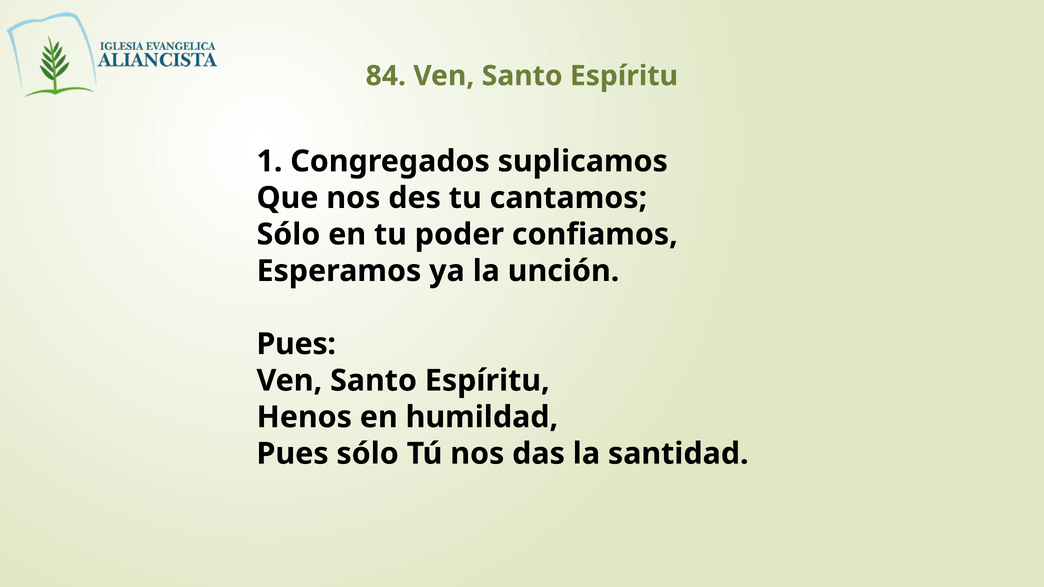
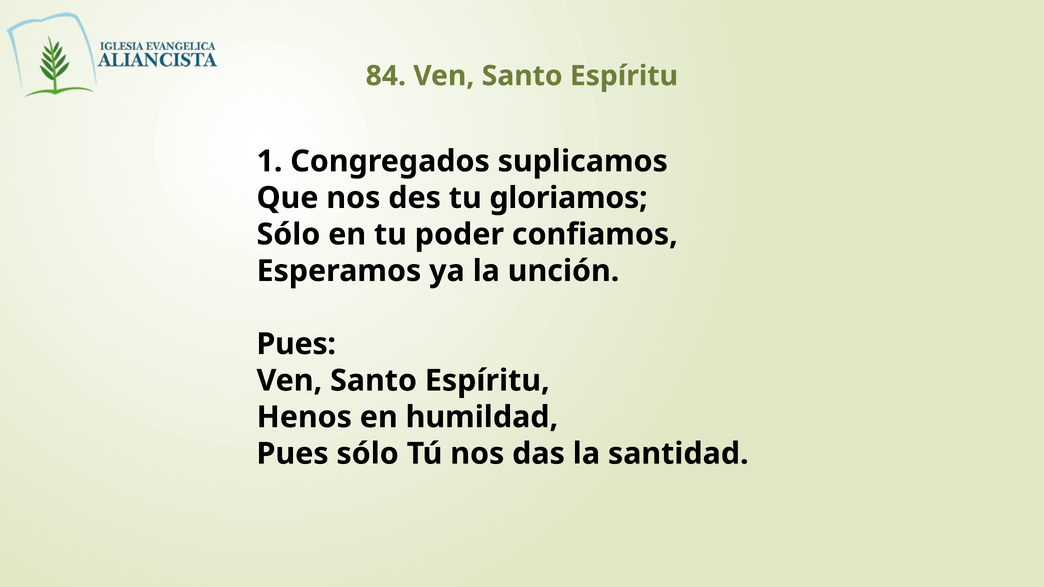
cantamos: cantamos -> gloriamos
